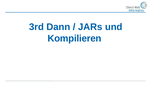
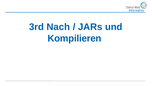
Dann: Dann -> Nach
